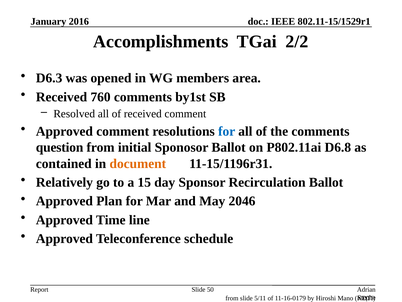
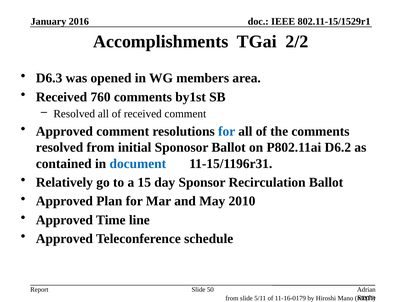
question at (60, 147): question -> resolved
D6.8: D6.8 -> D6.2
document colour: orange -> blue
2046: 2046 -> 2010
